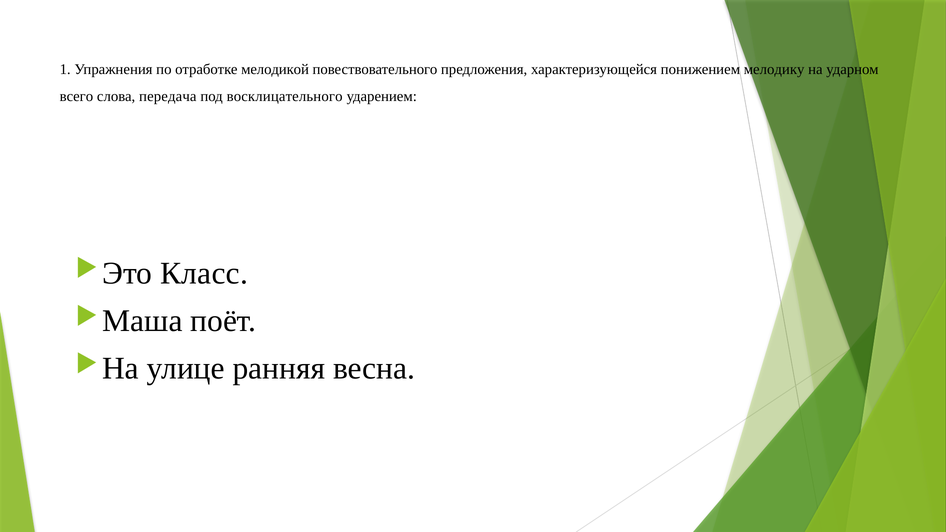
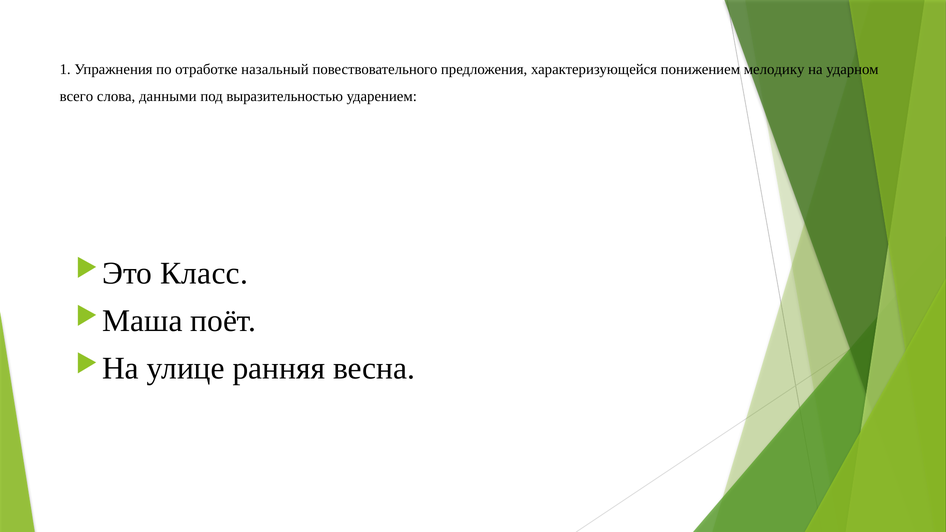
мелодикой: мелодикой -> назальный
передача: передача -> данными
восклицательного: восклицательного -> выразительностью
